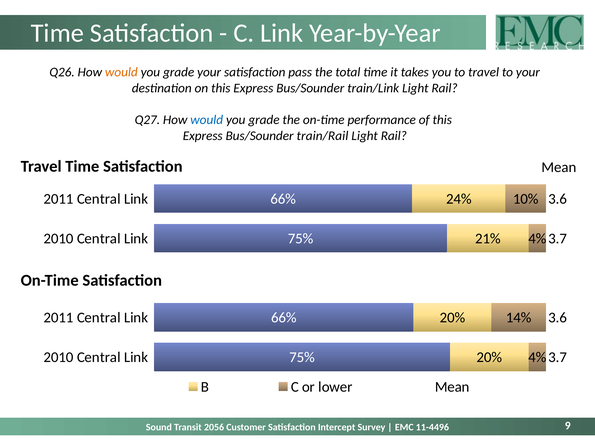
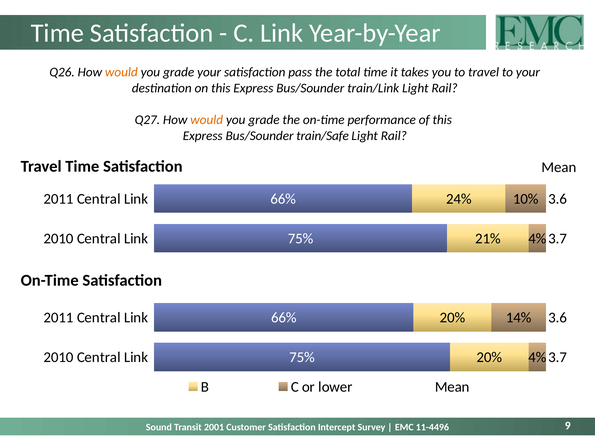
would at (207, 120) colour: blue -> orange
train/Rail: train/Rail -> train/Safe
2056: 2056 -> 2001
